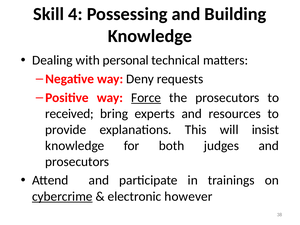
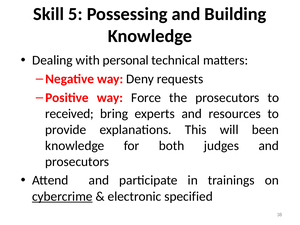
4: 4 -> 5
Force underline: present -> none
insist: insist -> been
however: however -> specified
